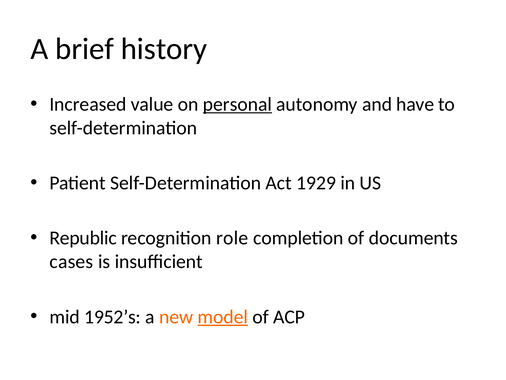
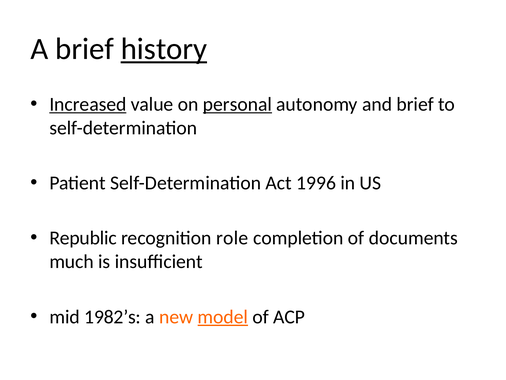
history underline: none -> present
Increased underline: none -> present
and have: have -> brief
1929: 1929 -> 1996
cases: cases -> much
1952’s: 1952’s -> 1982’s
